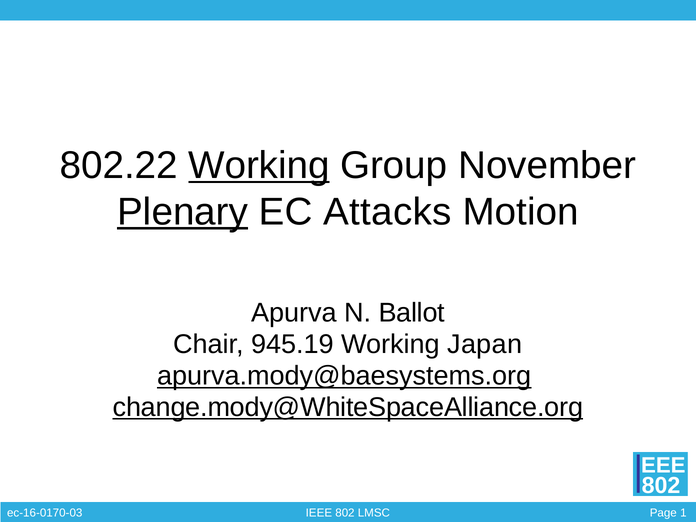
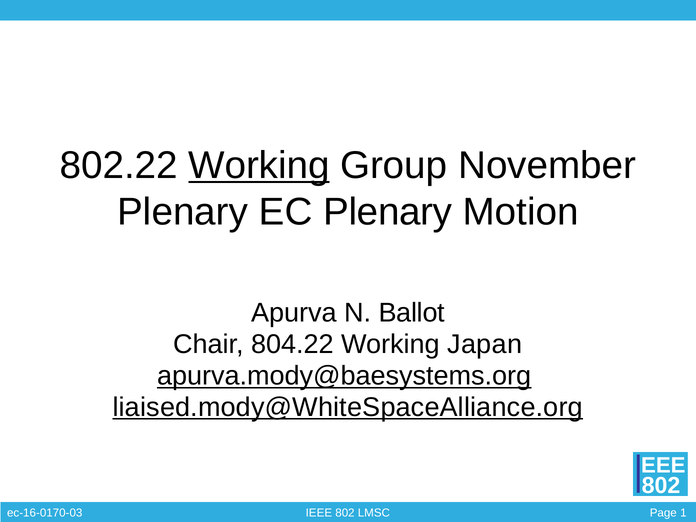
Plenary at (183, 212) underline: present -> none
EC Attacks: Attacks -> Plenary
945.19: 945.19 -> 804.22
change.mody@WhiteSpaceAlliance.org: change.mody@WhiteSpaceAlliance.org -> liaised.mody@WhiteSpaceAlliance.org
